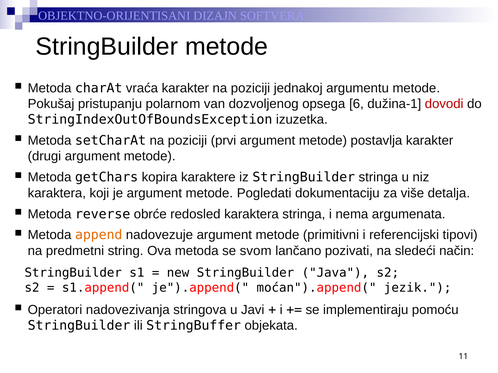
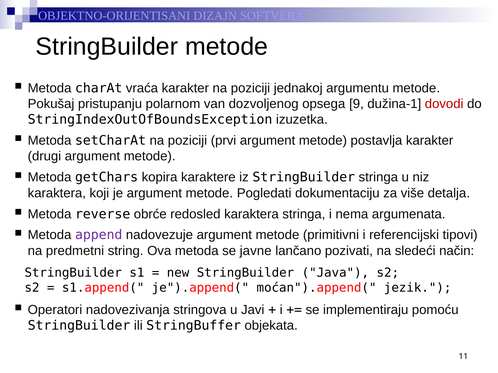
6: 6 -> 9
append colour: orange -> purple
svom: svom -> javne
